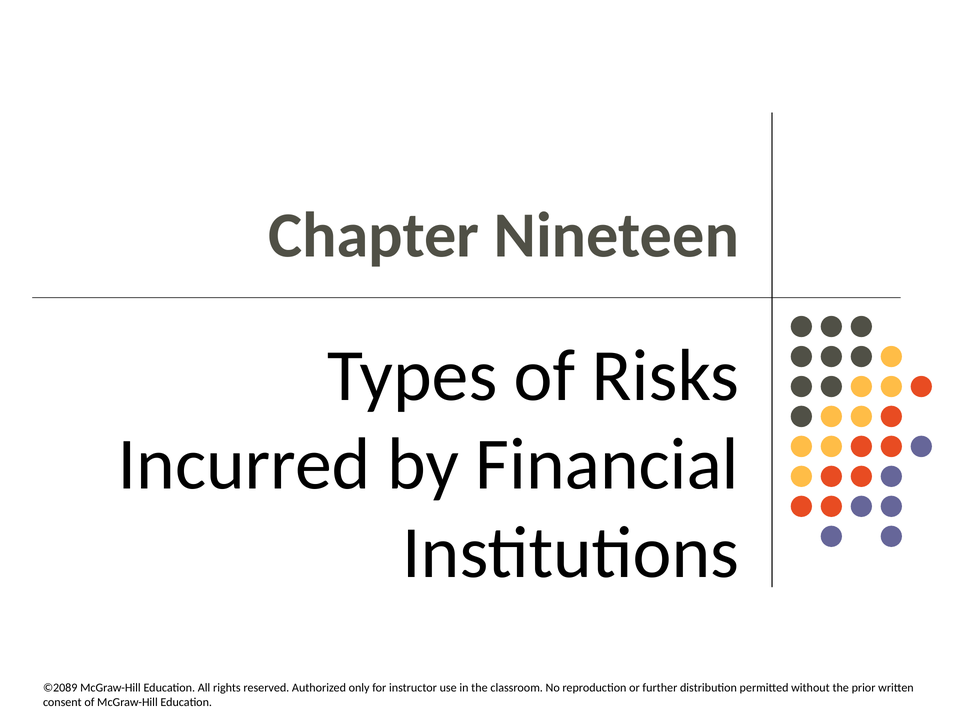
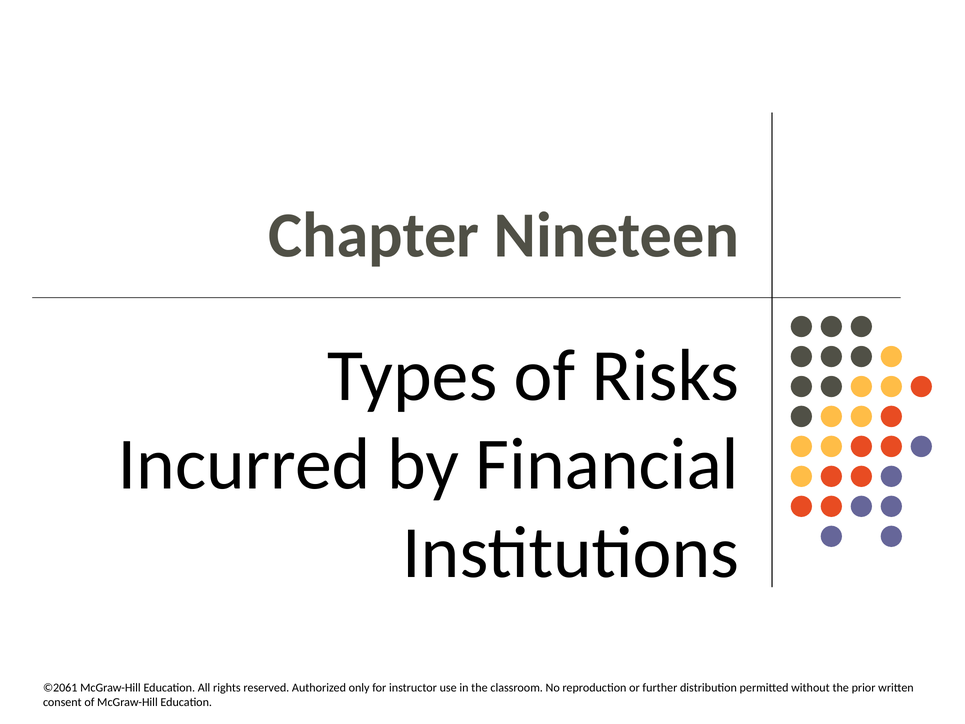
©2089: ©2089 -> ©2061
